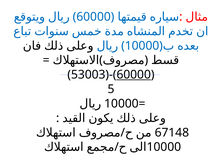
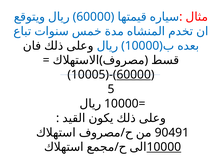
53003: 53003 -> 10005
67148: 67148 -> 90491
10000 at (164, 147) underline: none -> present
